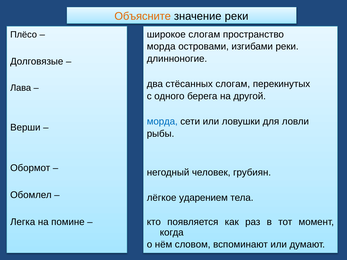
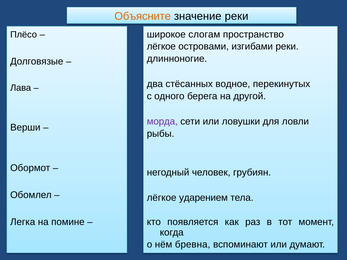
морда at (161, 47): морда -> лёгкое
стёсанных слогам: слогам -> водное
морда at (162, 122) colour: blue -> purple
словом: словом -> бревна
